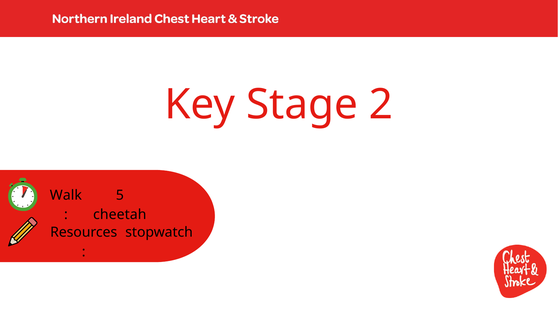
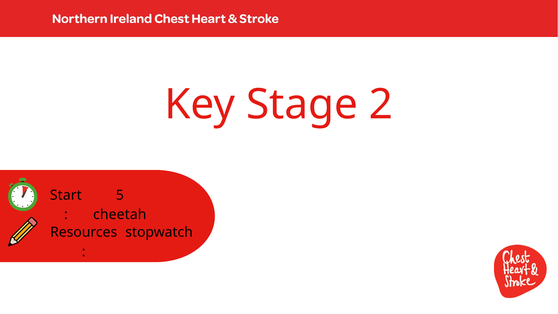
Walk: Walk -> Start
